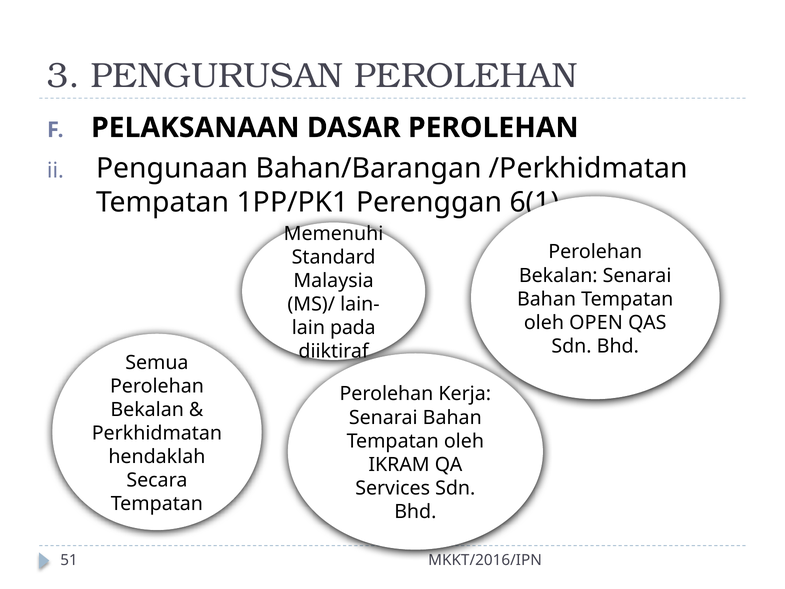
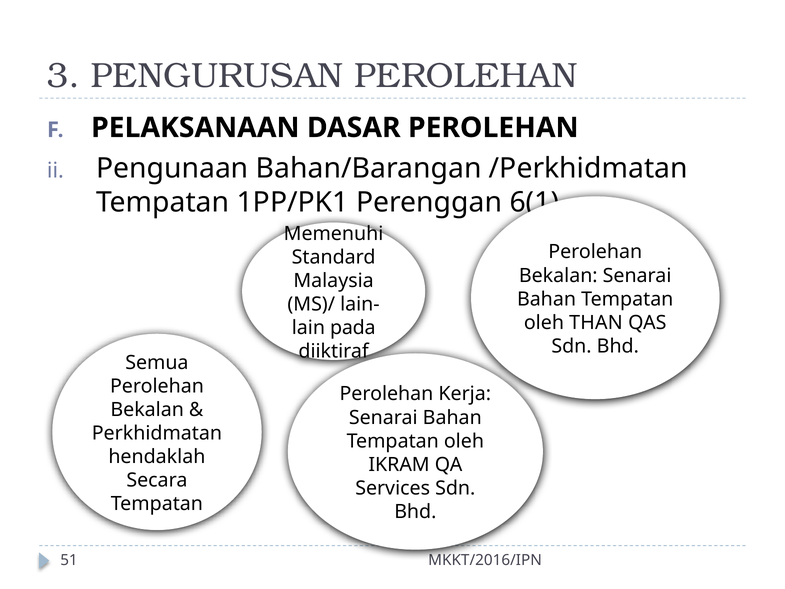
OPEN: OPEN -> THAN
